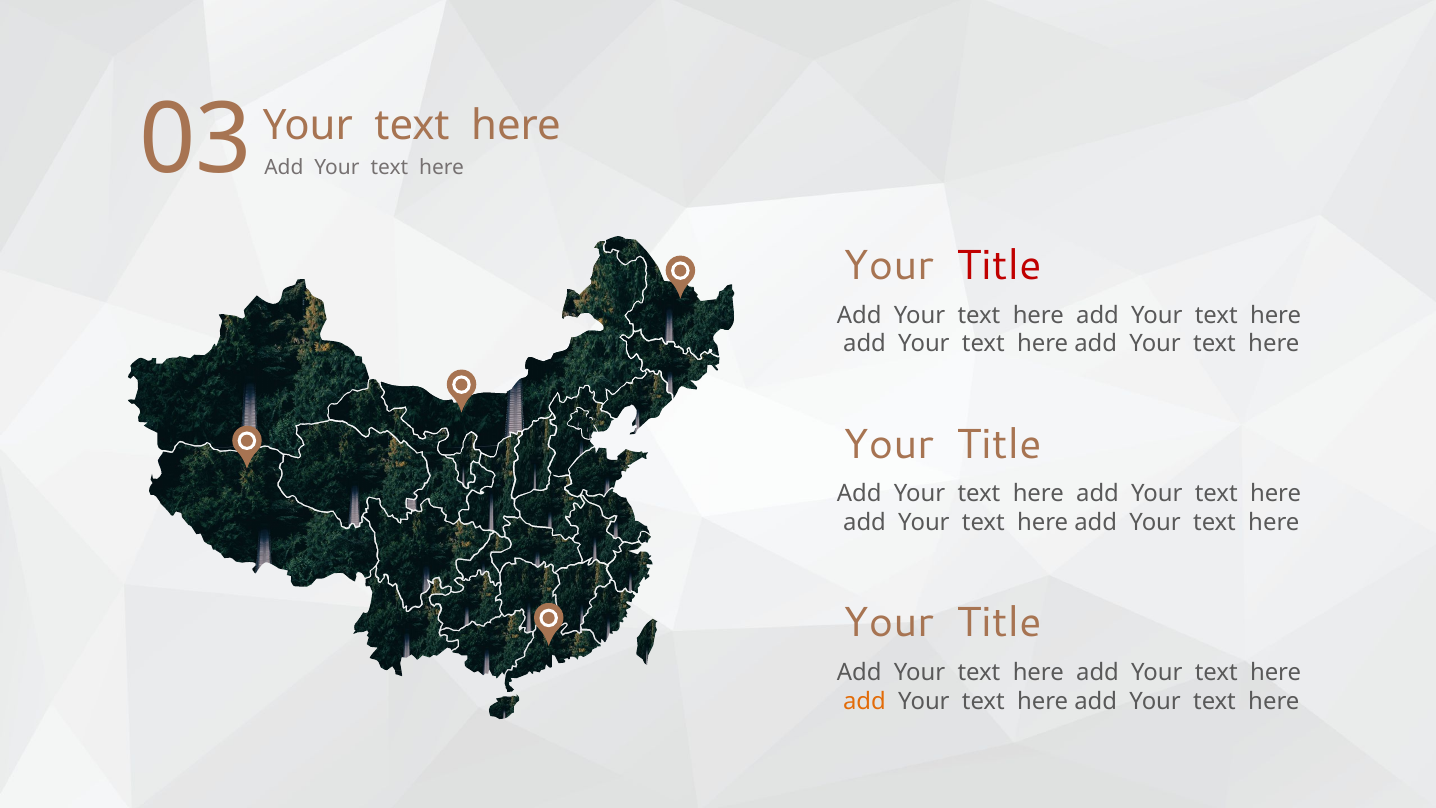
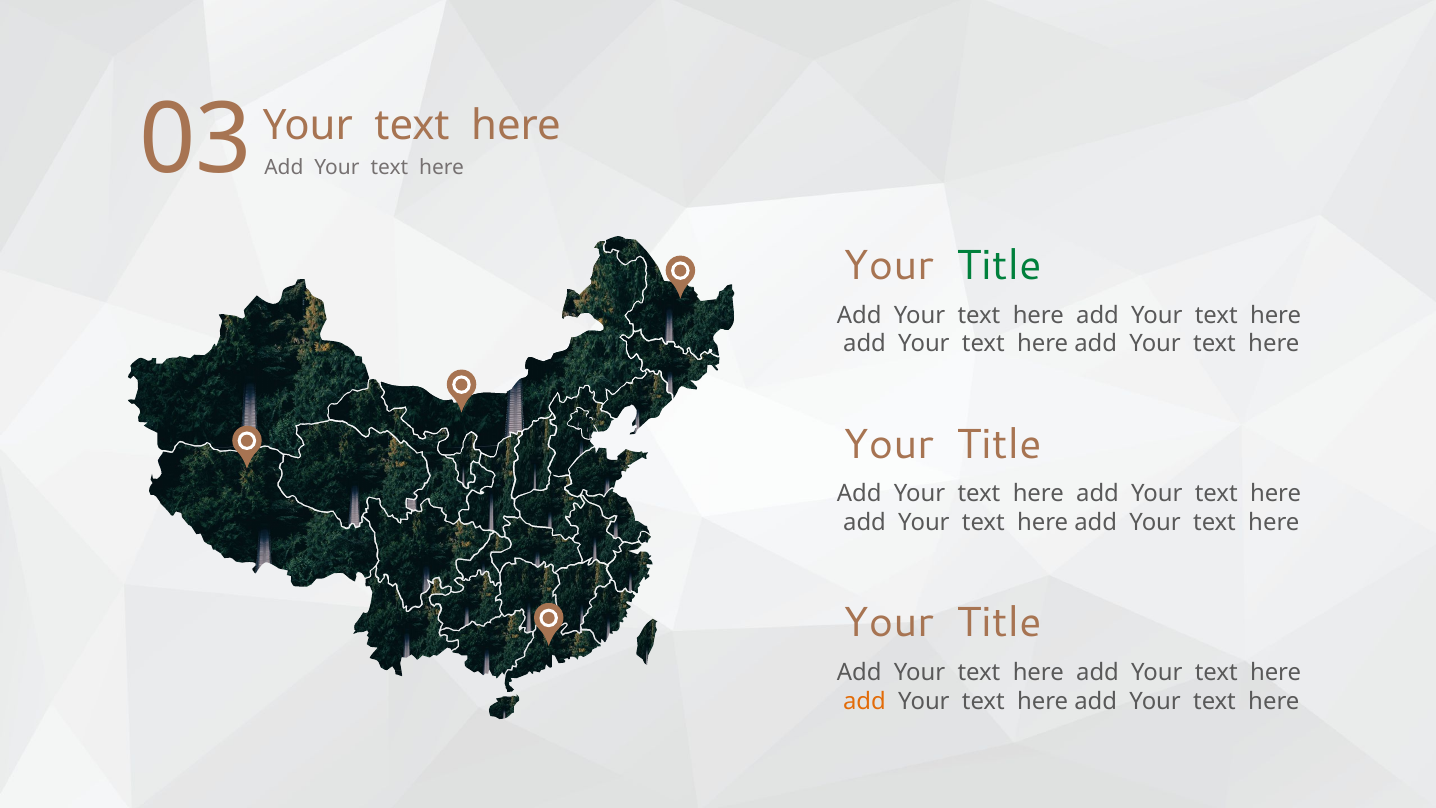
Title at (999, 266) colour: red -> green
